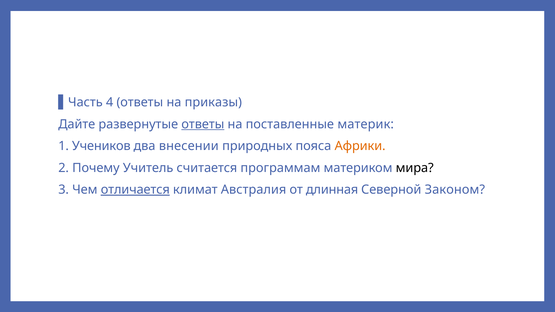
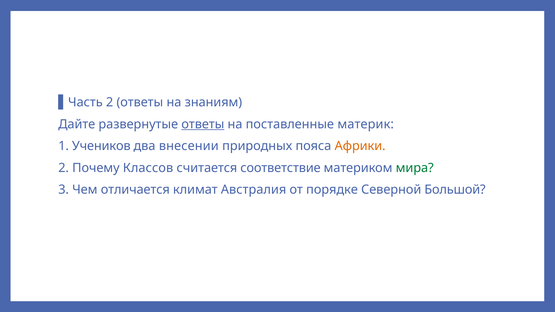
4 at (110, 103): 4 -> 2
приказы: приказы -> знаниям
Учитель: Учитель -> Классов
программам: программам -> соответствие
мира colour: black -> green
отличается underline: present -> none
длинная: длинная -> порядке
Законом: Законом -> Большой
